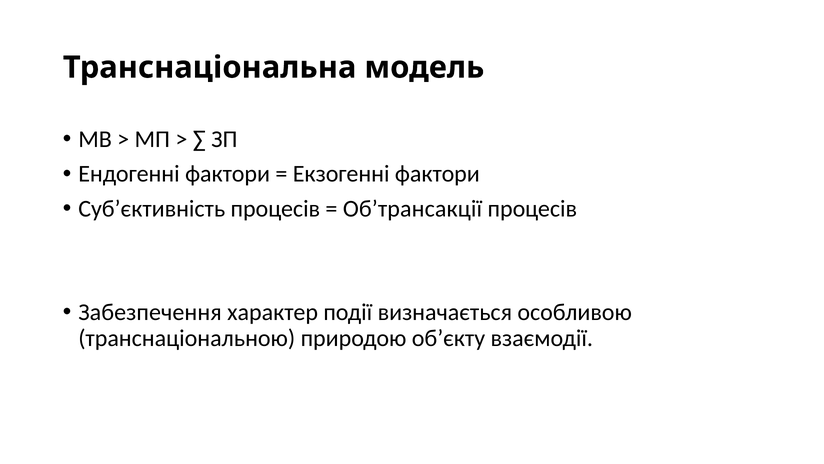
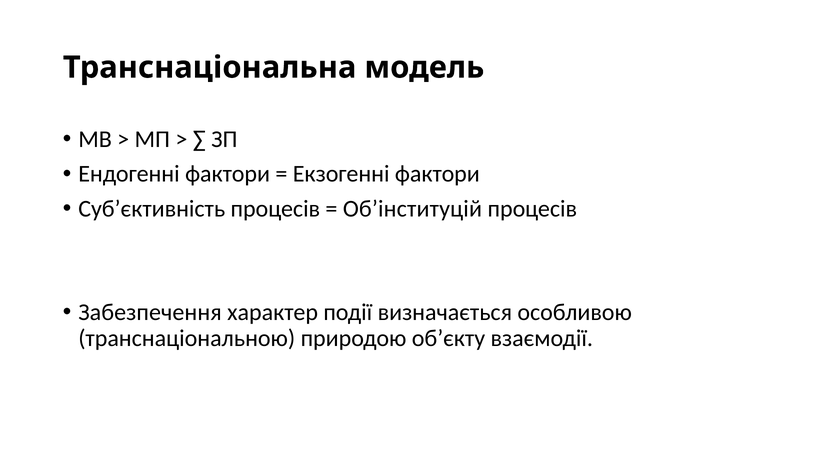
Об’трансакції: Об’трансакції -> Об’інституцій
